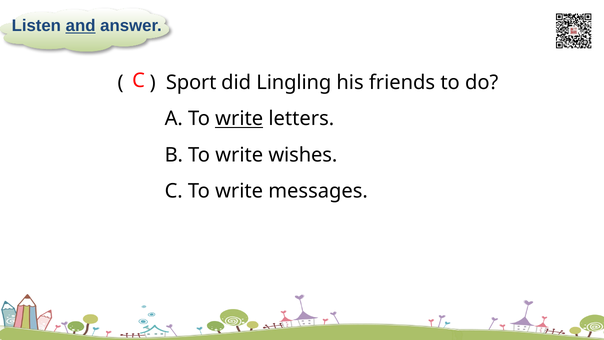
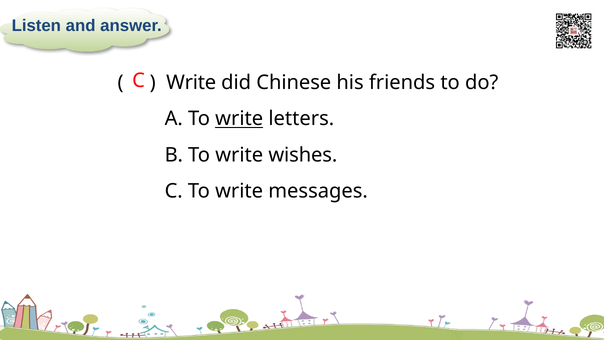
and underline: present -> none
Sport at (191, 83): Sport -> Write
Lingling: Lingling -> Chinese
